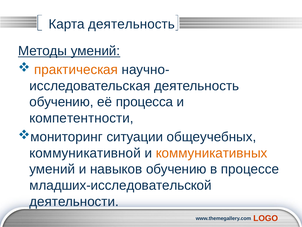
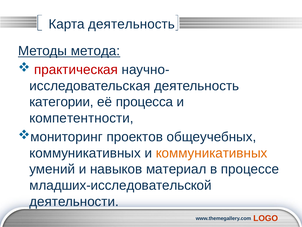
Методы умений: умений -> метода
практическая colour: orange -> red
обучению at (62, 102): обучению -> категории
ситуации: ситуации -> проектов
коммуникативной at (85, 153): коммуникативной -> коммуникативных
навыков обучению: обучению -> материал
